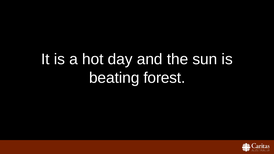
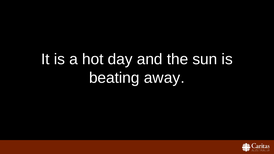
forest: forest -> away
